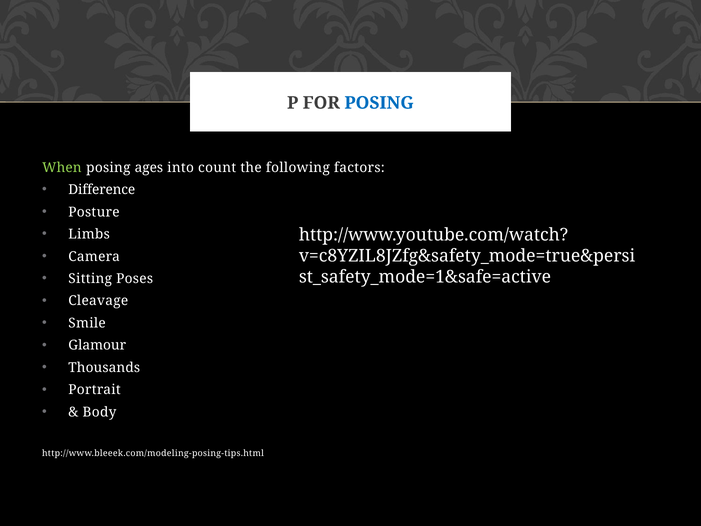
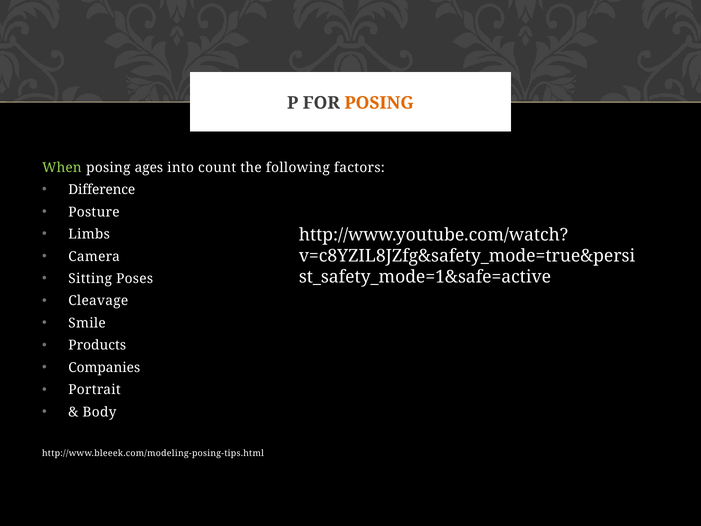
POSING at (379, 103) colour: blue -> orange
Glamour: Glamour -> Products
Thousands: Thousands -> Companies
